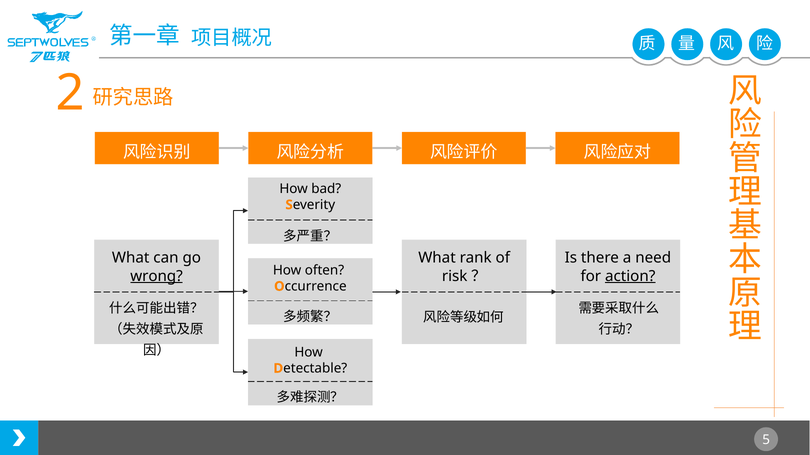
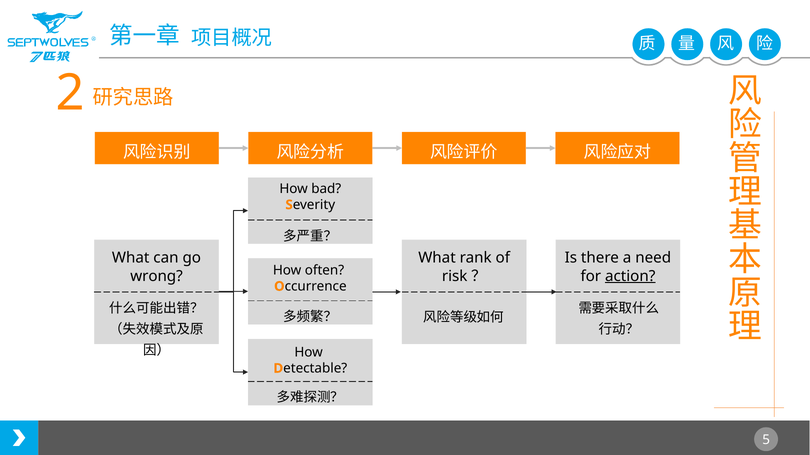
wrong underline: present -> none
